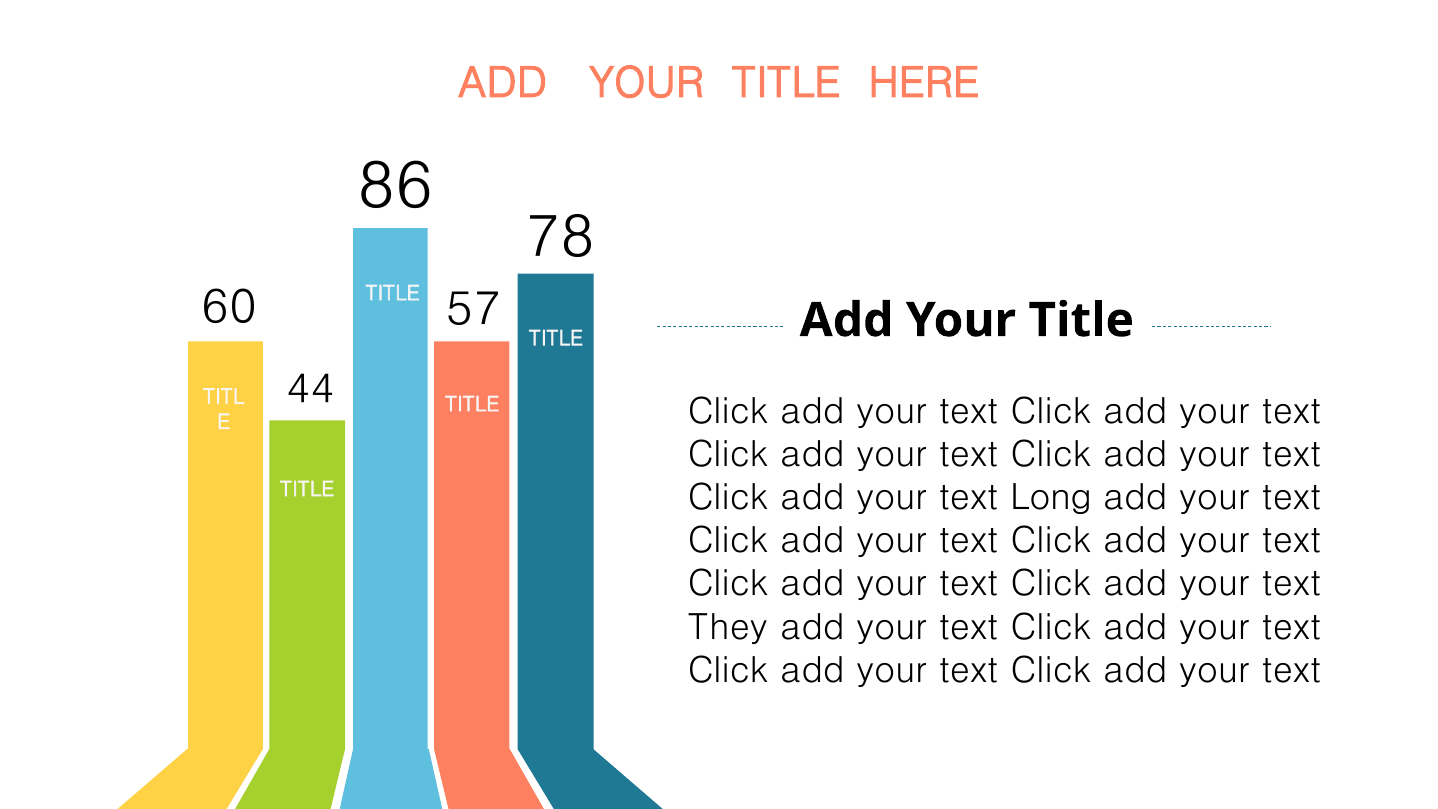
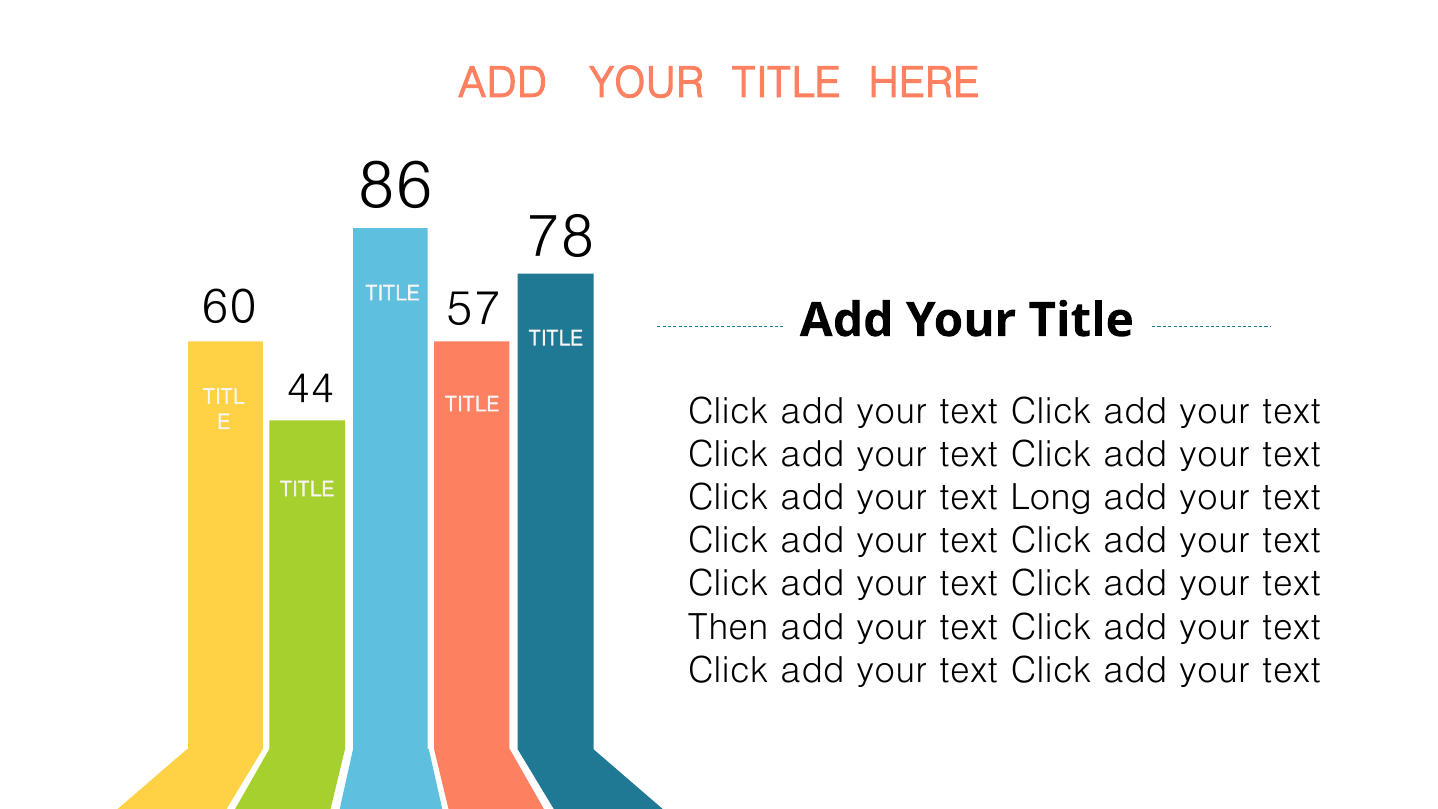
They: They -> Then
